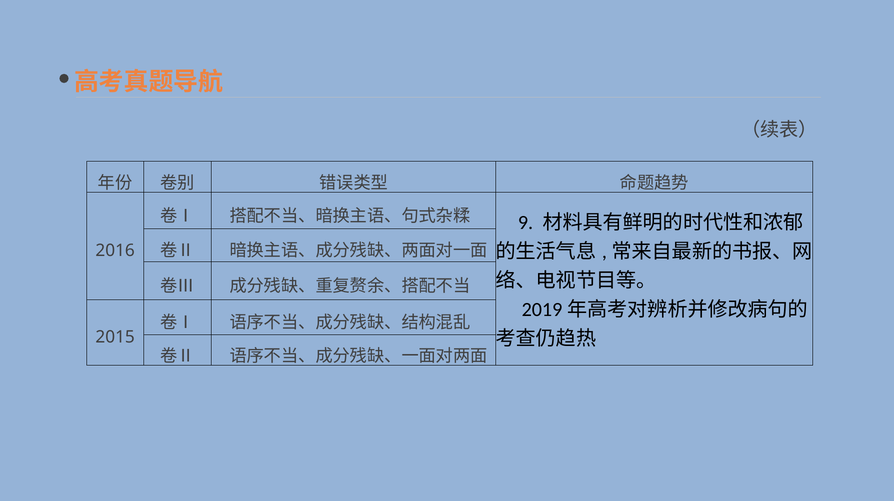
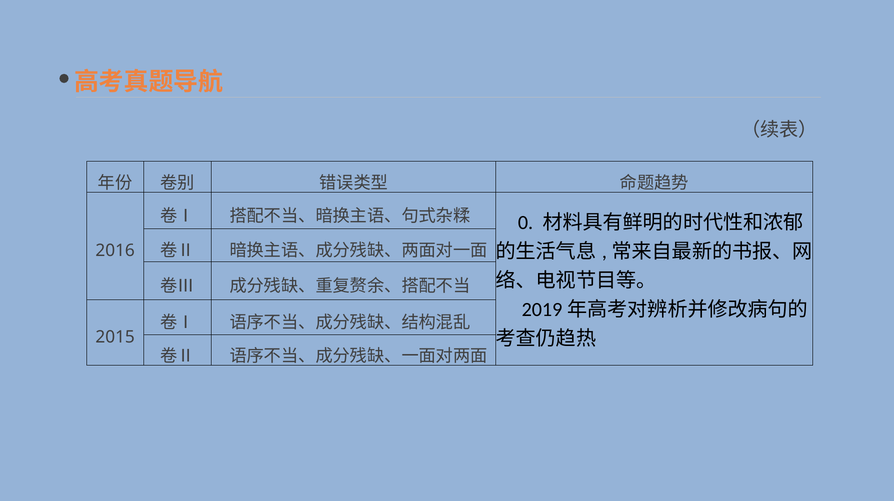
9: 9 -> 0
